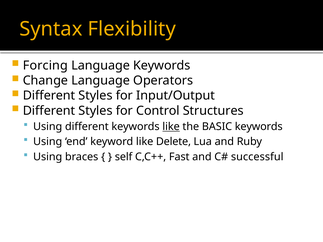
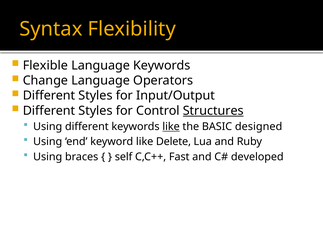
Forcing: Forcing -> Flexible
Structures underline: none -> present
BASIC keywords: keywords -> designed
successful: successful -> developed
